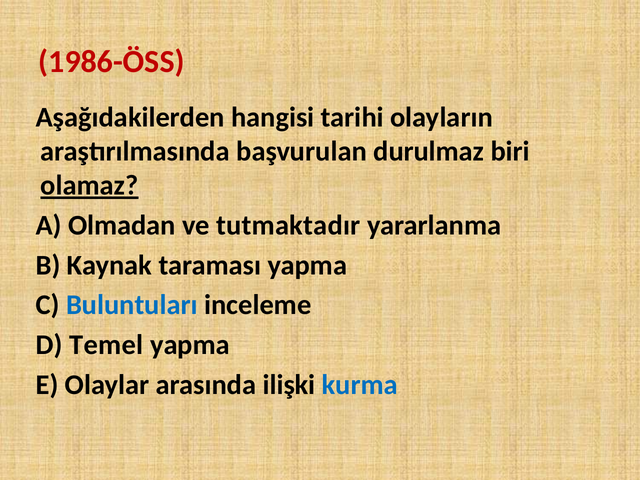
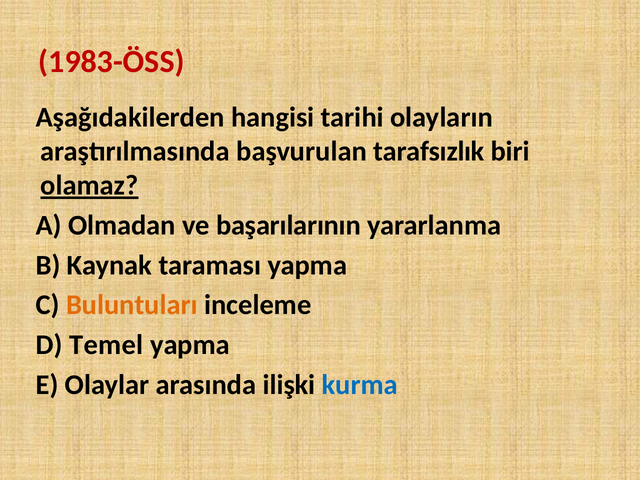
1986-ÖSS: 1986-ÖSS -> 1983-ÖSS
durulmaz: durulmaz -> tarafsızlık
tutmaktadır: tutmaktadır -> başarılarının
Buluntuları colour: blue -> orange
